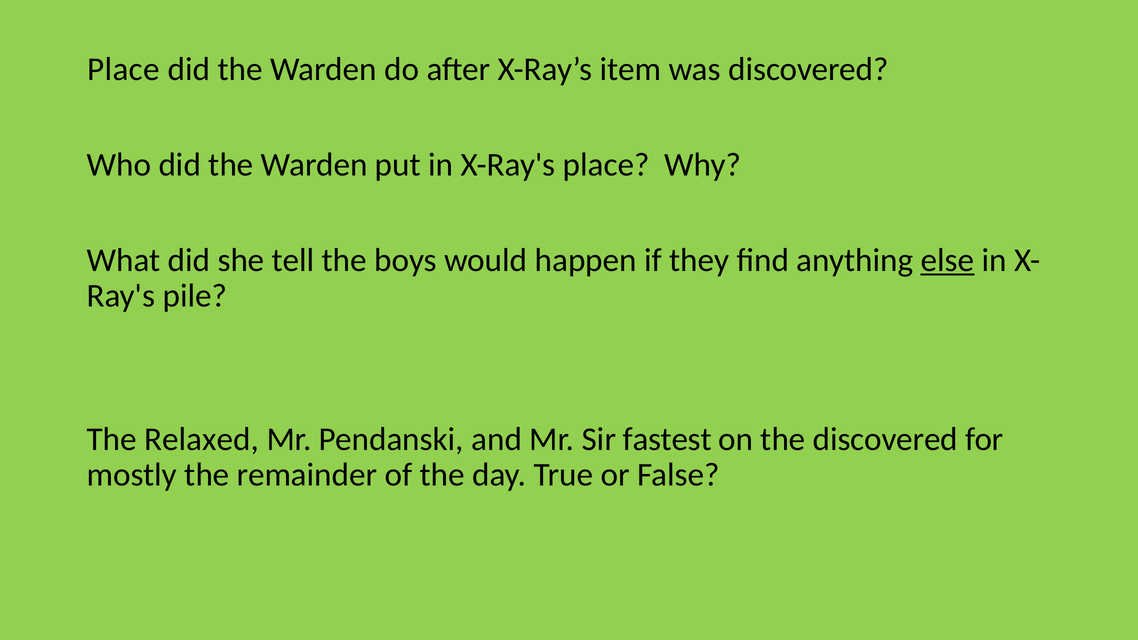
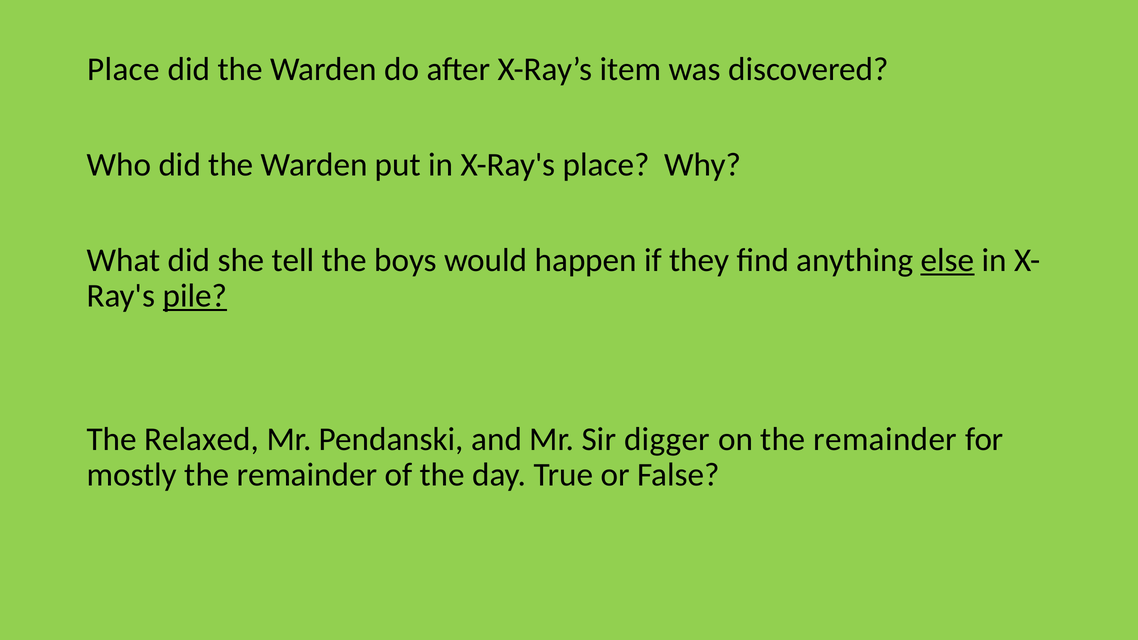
pile underline: none -> present
fastest: fastest -> digger
on the discovered: discovered -> remainder
